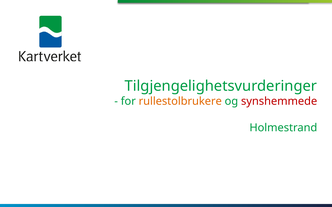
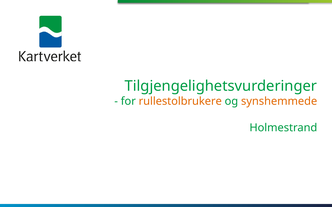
synshemmede colour: red -> orange
